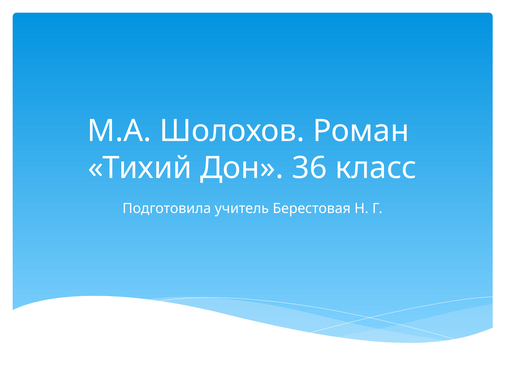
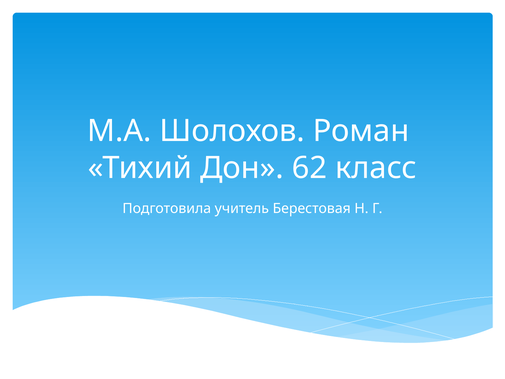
36: 36 -> 62
